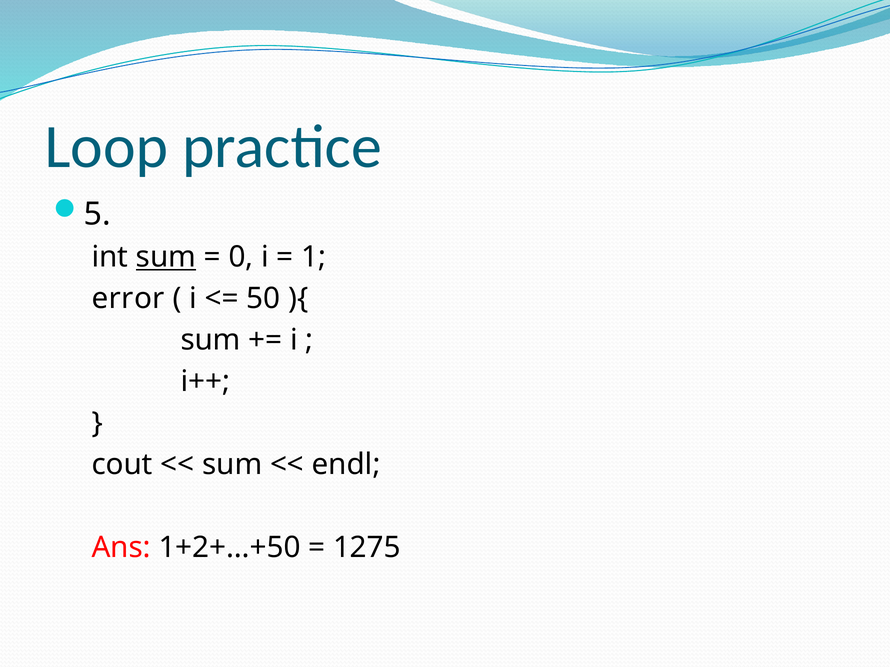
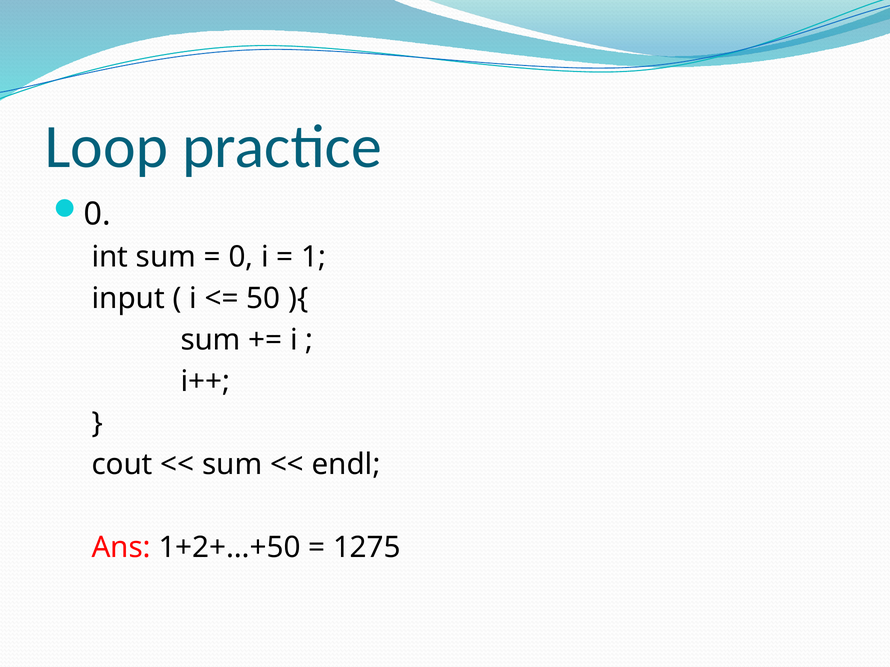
5 at (97, 214): 5 -> 0
sum at (166, 257) underline: present -> none
error: error -> input
